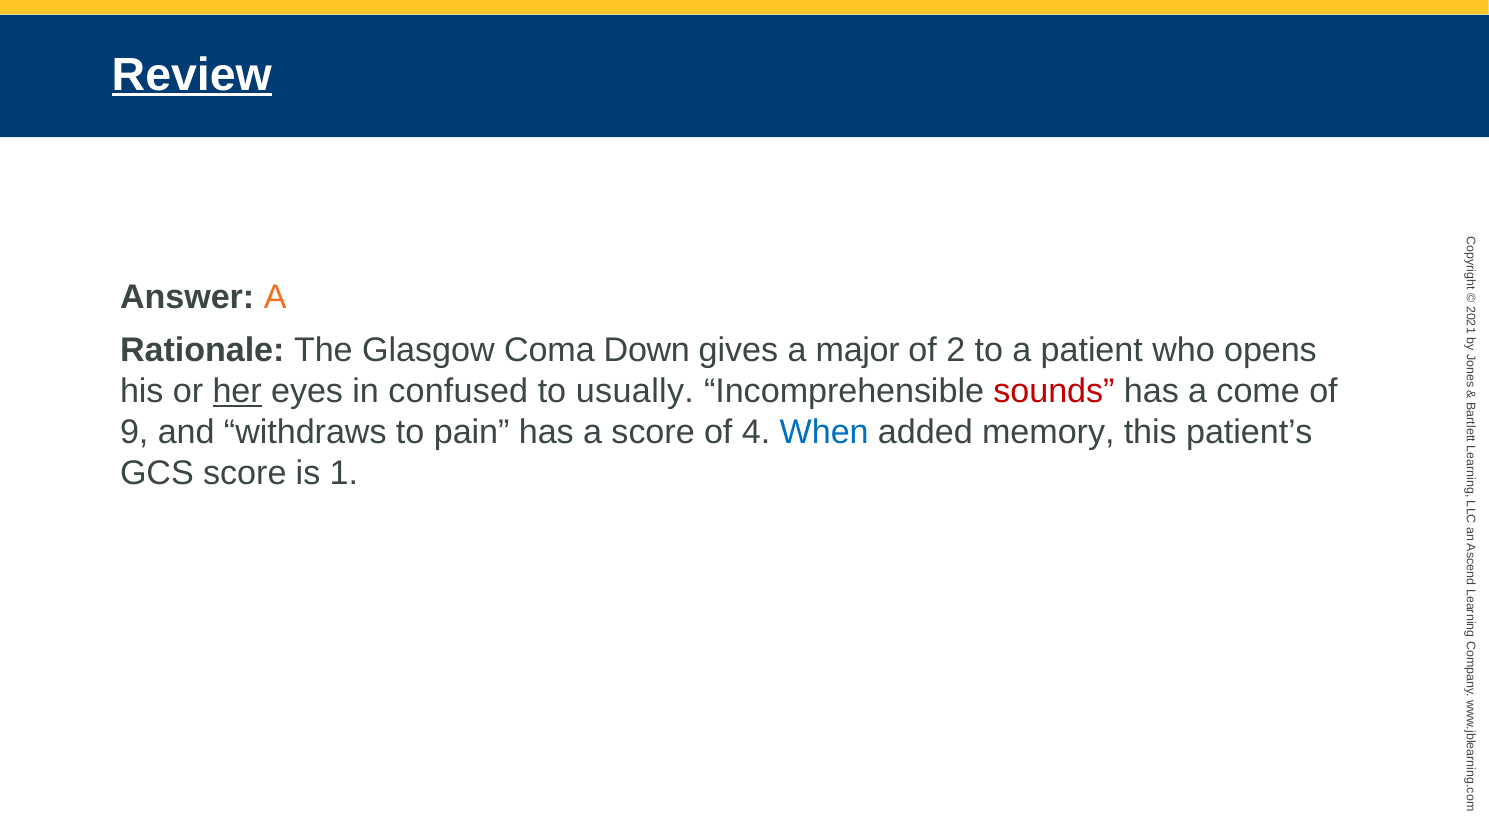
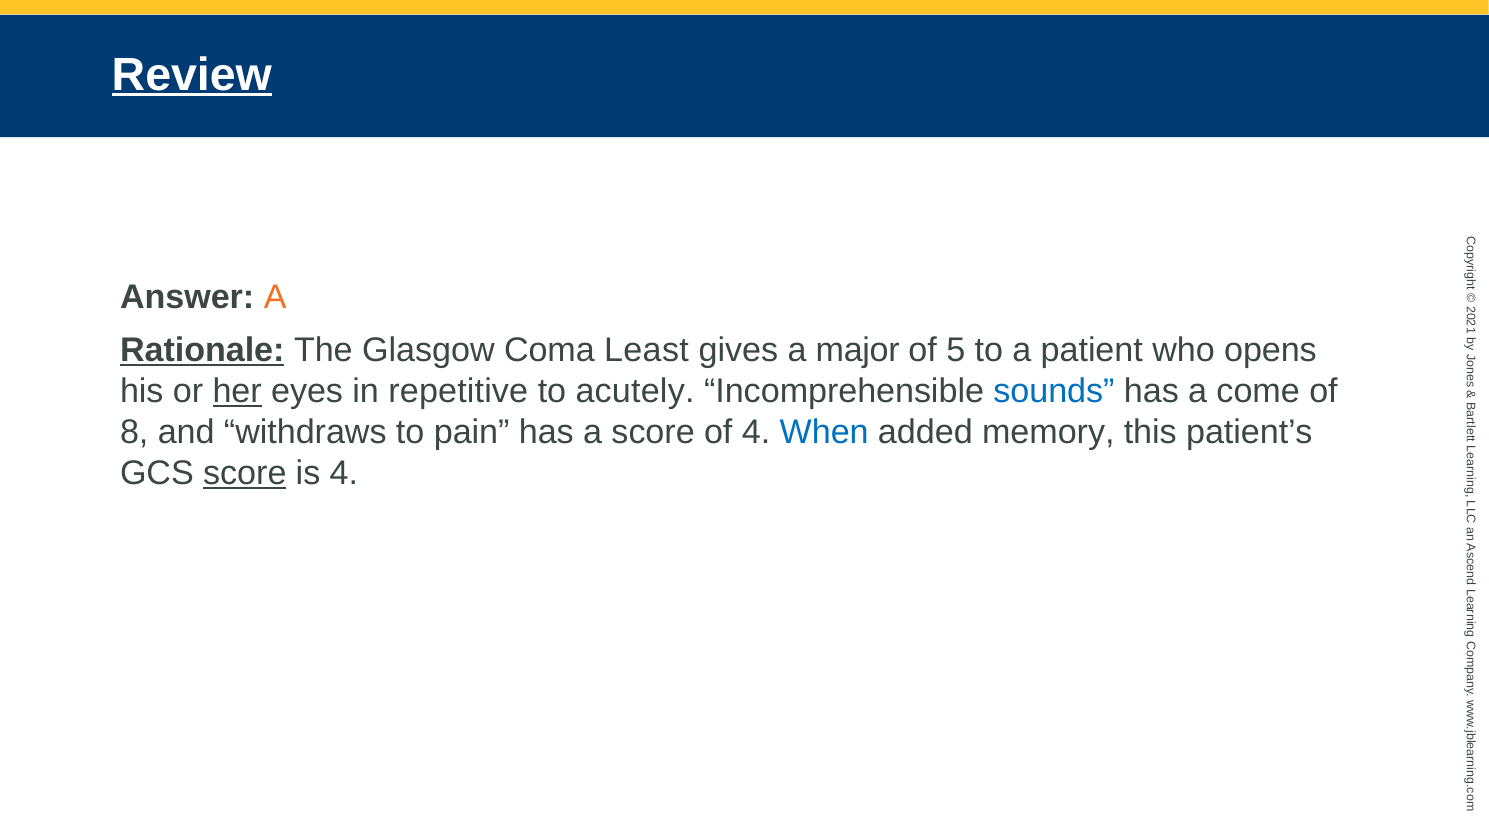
Rationale underline: none -> present
Down: Down -> Least
of 2: 2 -> 5
confused: confused -> repetitive
usually: usually -> acutely
sounds colour: red -> blue
9: 9 -> 8
score at (245, 473) underline: none -> present
is 1: 1 -> 4
